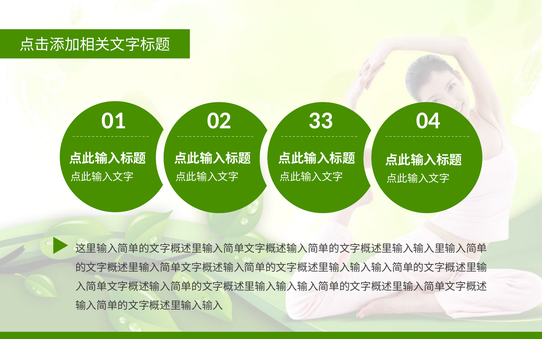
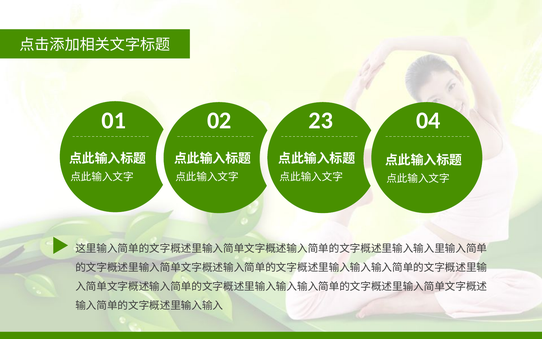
33: 33 -> 23
